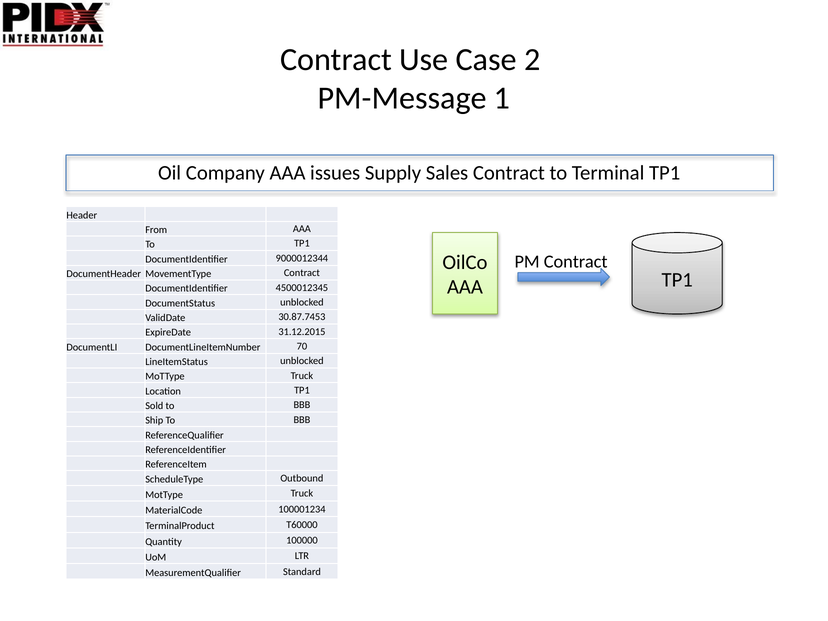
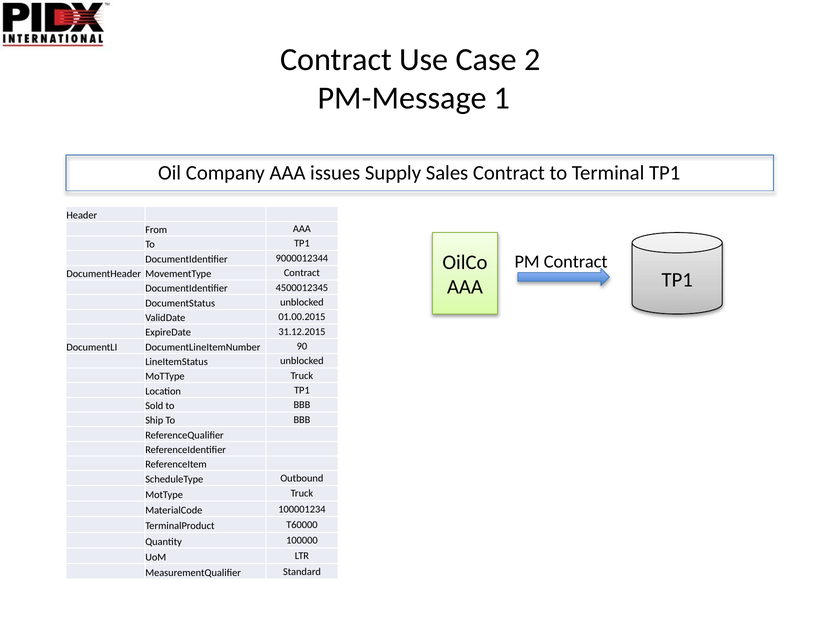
30.87.7453: 30.87.7453 -> 01.00.2015
70: 70 -> 90
